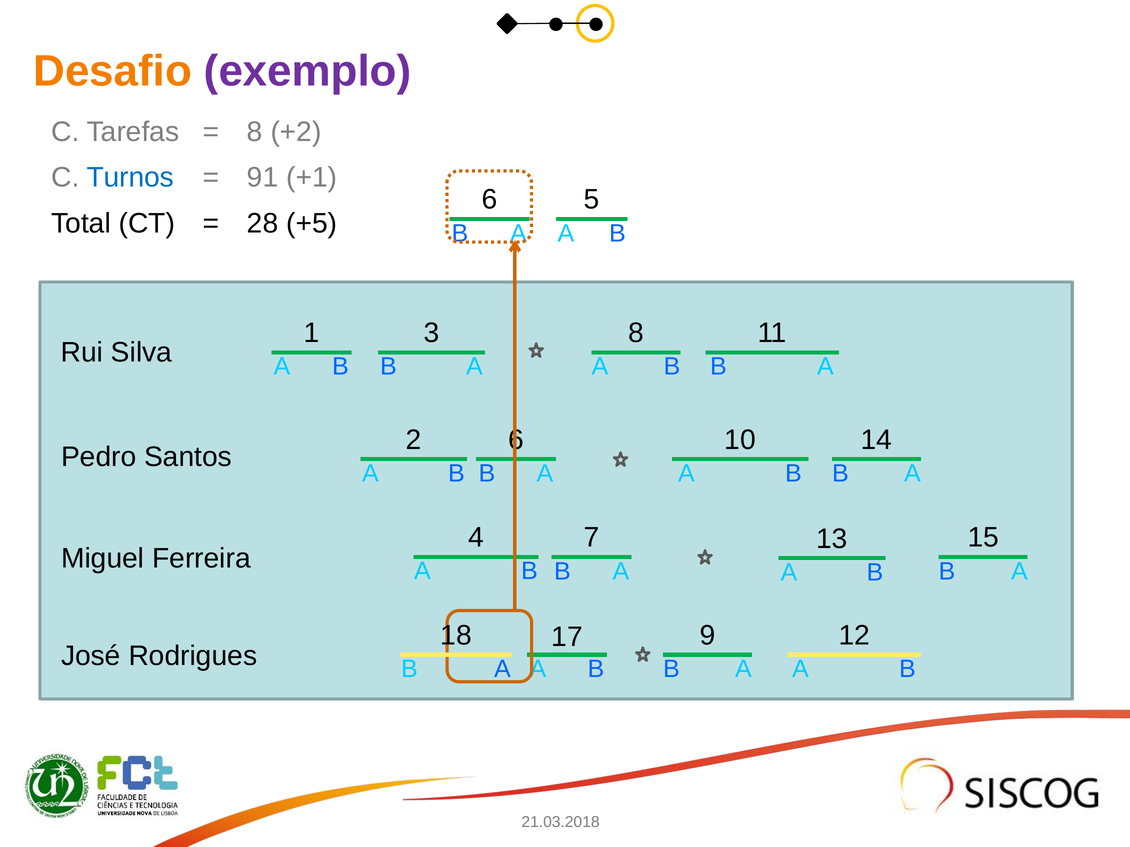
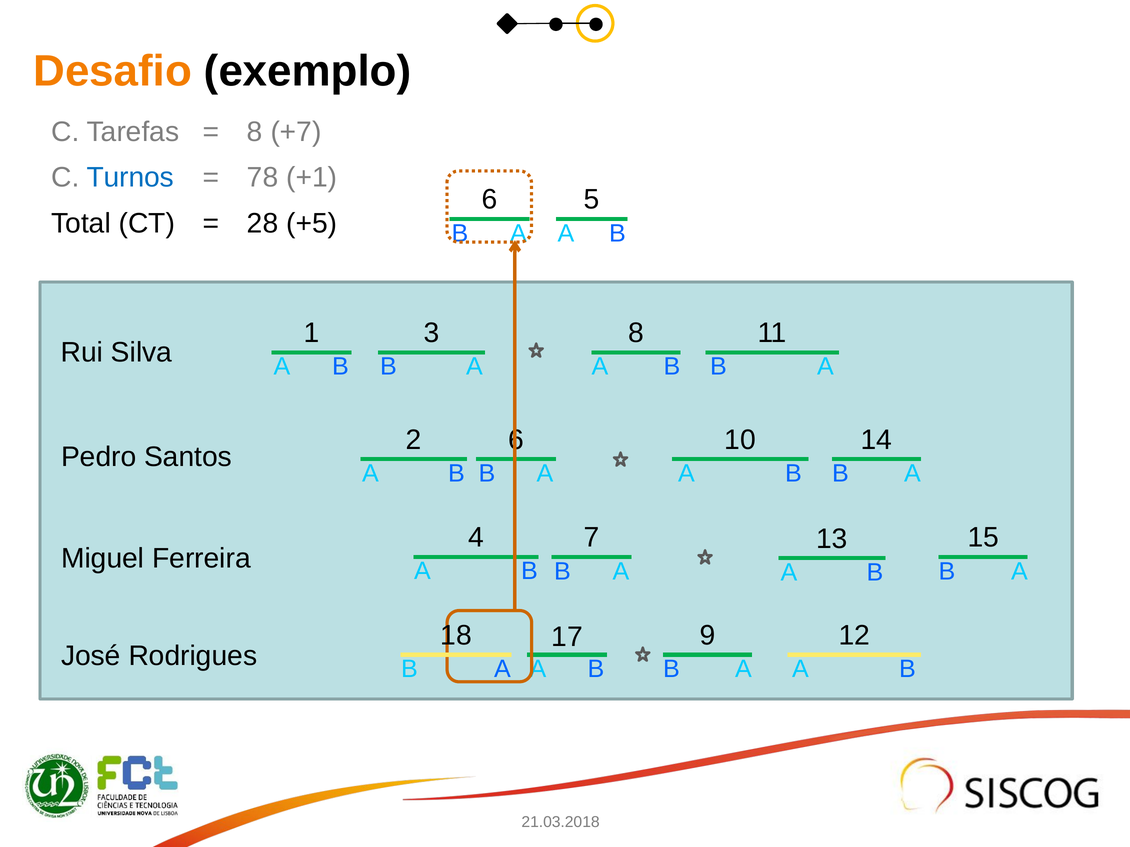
exemplo colour: purple -> black
+2: +2 -> +7
91: 91 -> 78
